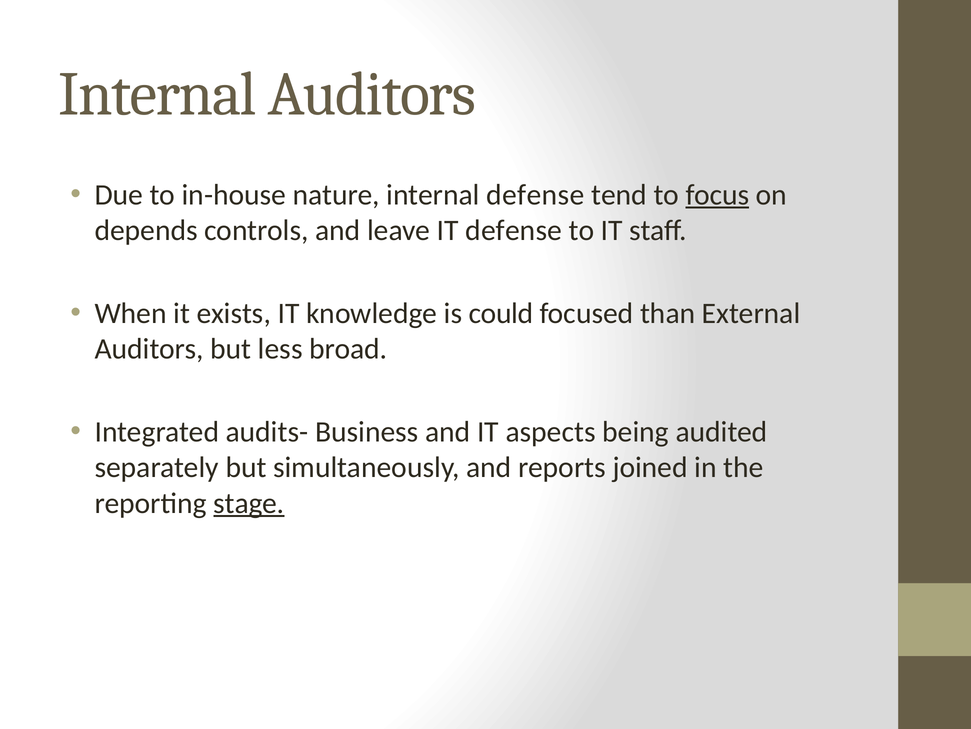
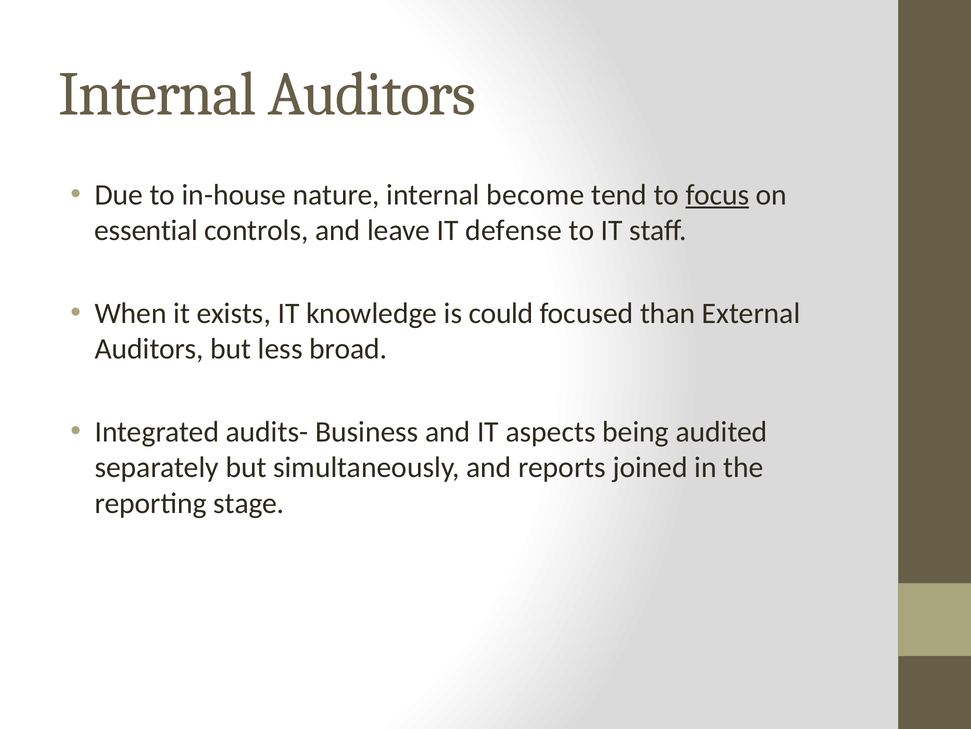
internal defense: defense -> become
depends: depends -> essential
stage underline: present -> none
